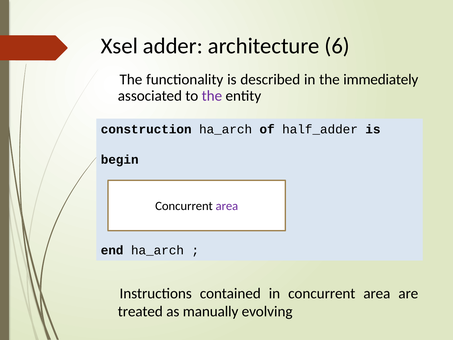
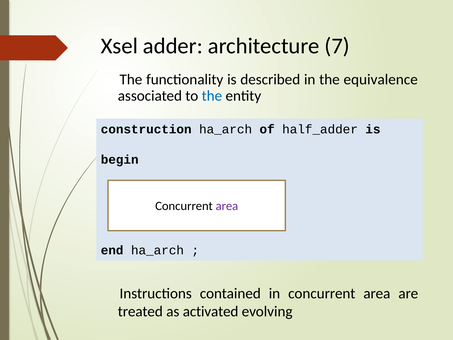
6: 6 -> 7
immediately: immediately -> equivalence
the at (212, 96) colour: purple -> blue
manually: manually -> activated
